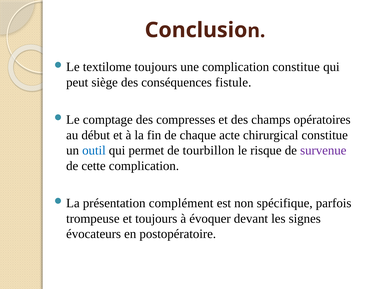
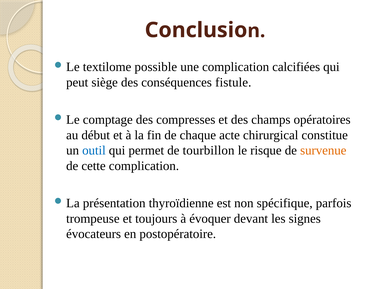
textilome toujours: toujours -> possible
complication constitue: constitue -> calcifiées
survenue colour: purple -> orange
complément: complément -> thyroïdienne
